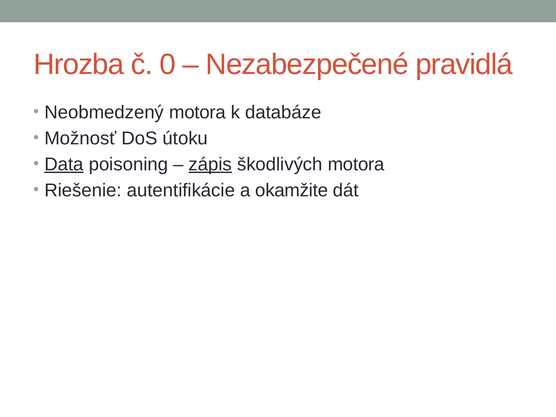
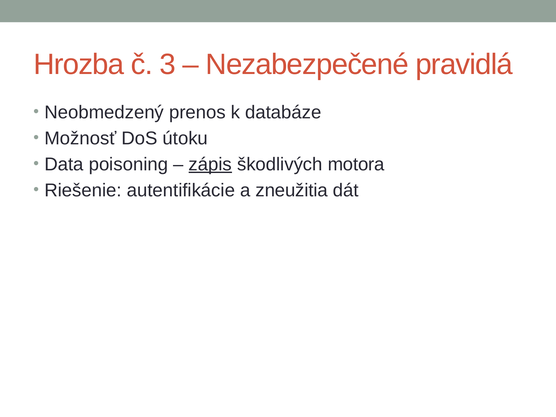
0: 0 -> 3
Neobmedzený motora: motora -> prenos
Data underline: present -> none
okamžite: okamžite -> zneužitia
